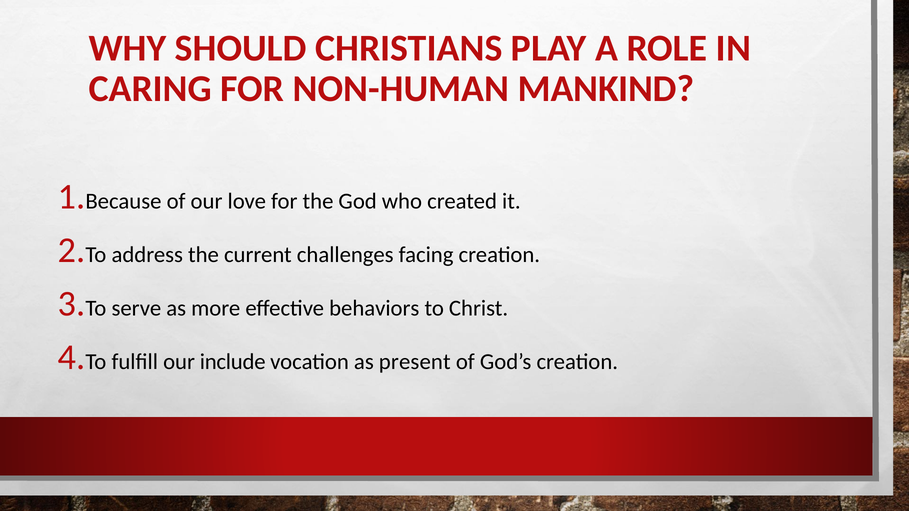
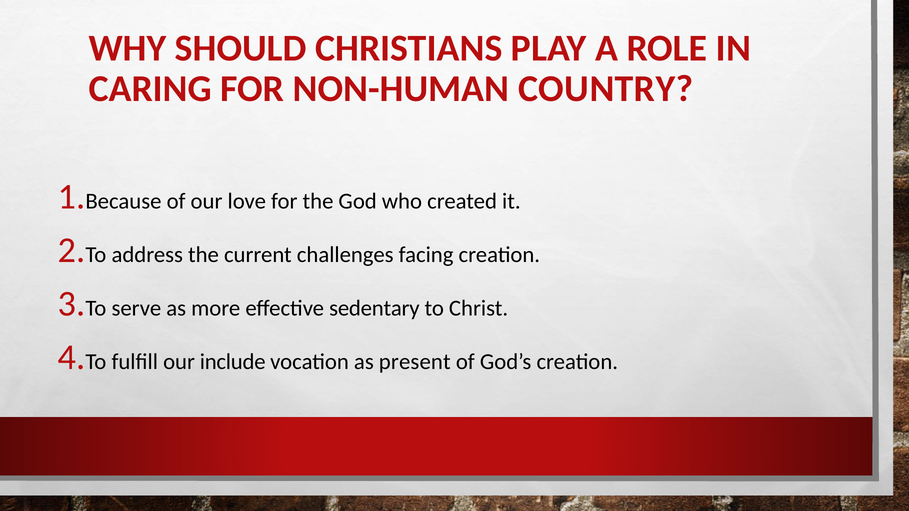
MANKIND: MANKIND -> COUNTRY
behaviors: behaviors -> sedentary
